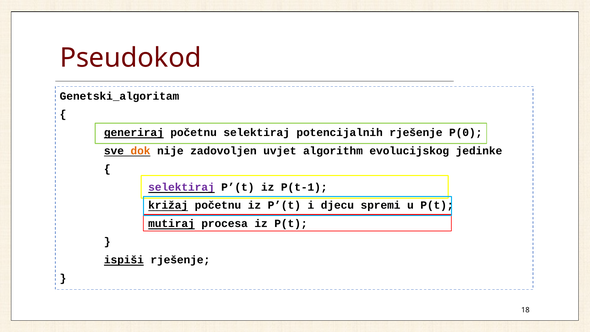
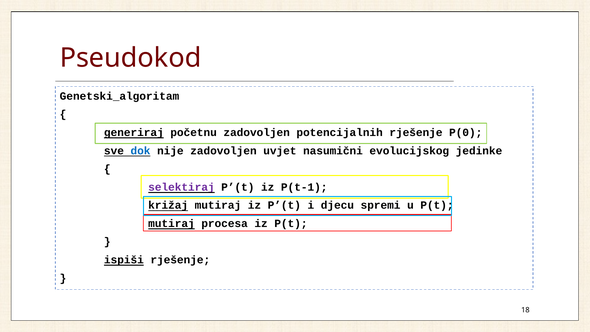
početnu selektiraj: selektiraj -> zadovoljen
dok colour: orange -> blue
algorithm: algorithm -> nasumični
križaj početnu: početnu -> mutiraj
